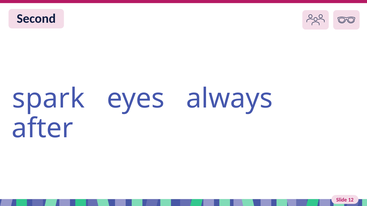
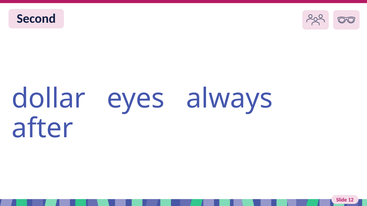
spark: spark -> dollar
